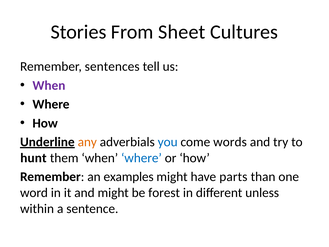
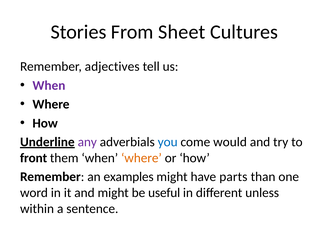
sentences: sentences -> adjectives
any colour: orange -> purple
words: words -> would
hunt: hunt -> front
where at (141, 158) colour: blue -> orange
forest: forest -> useful
